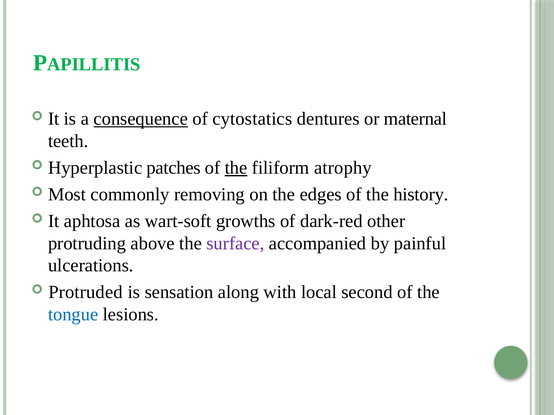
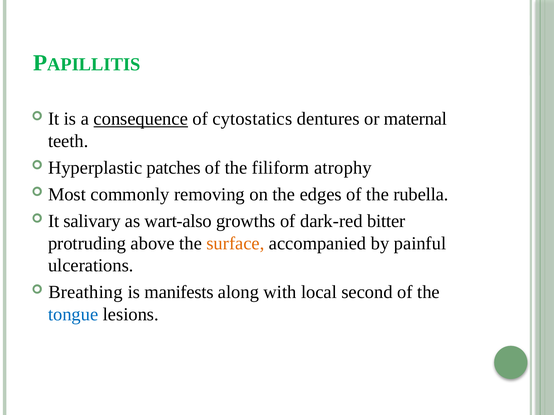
the at (236, 168) underline: present -> none
history: history -> rubella
aphtosa: aphtosa -> salivary
wart-soft: wart-soft -> wart-also
other: other -> bitter
surface colour: purple -> orange
Protruded: Protruded -> Breathing
sensation: sensation -> manifests
